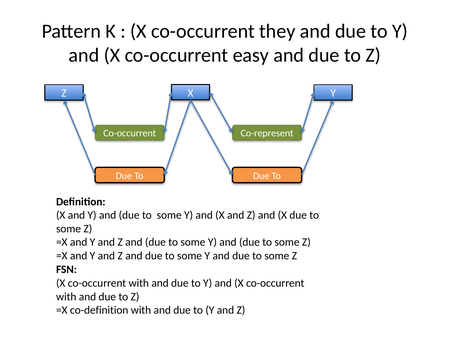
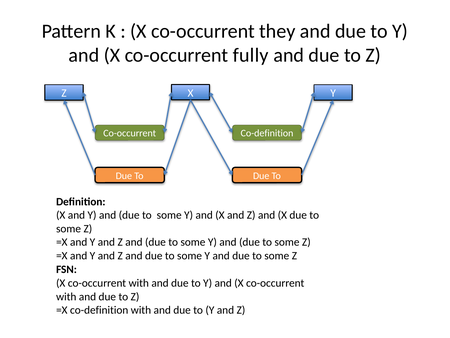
easy: easy -> fully
Co-represent at (267, 133): Co-represent -> Co-definition
